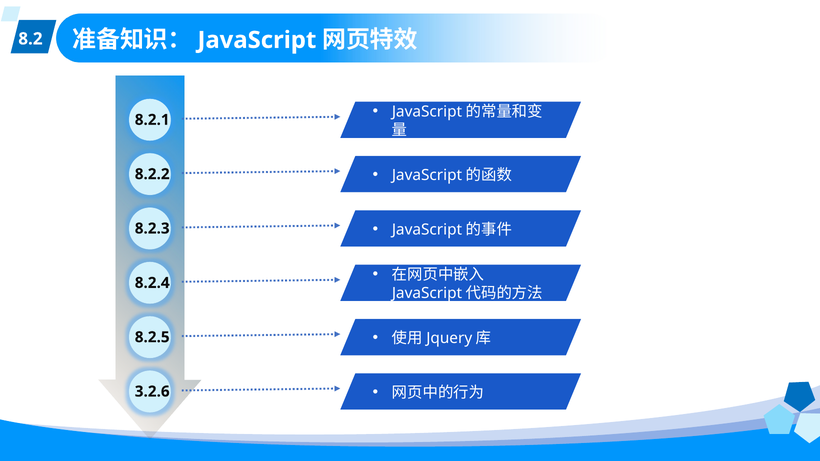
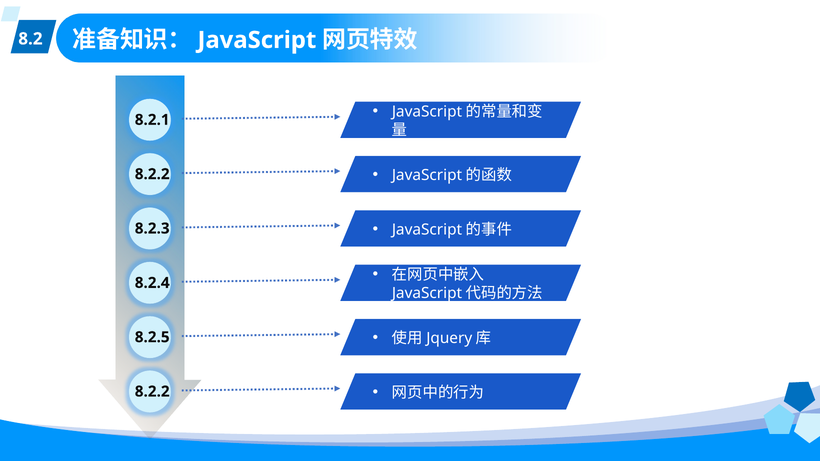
3.2.6 at (152, 392): 3.2.6 -> 8.2.2
